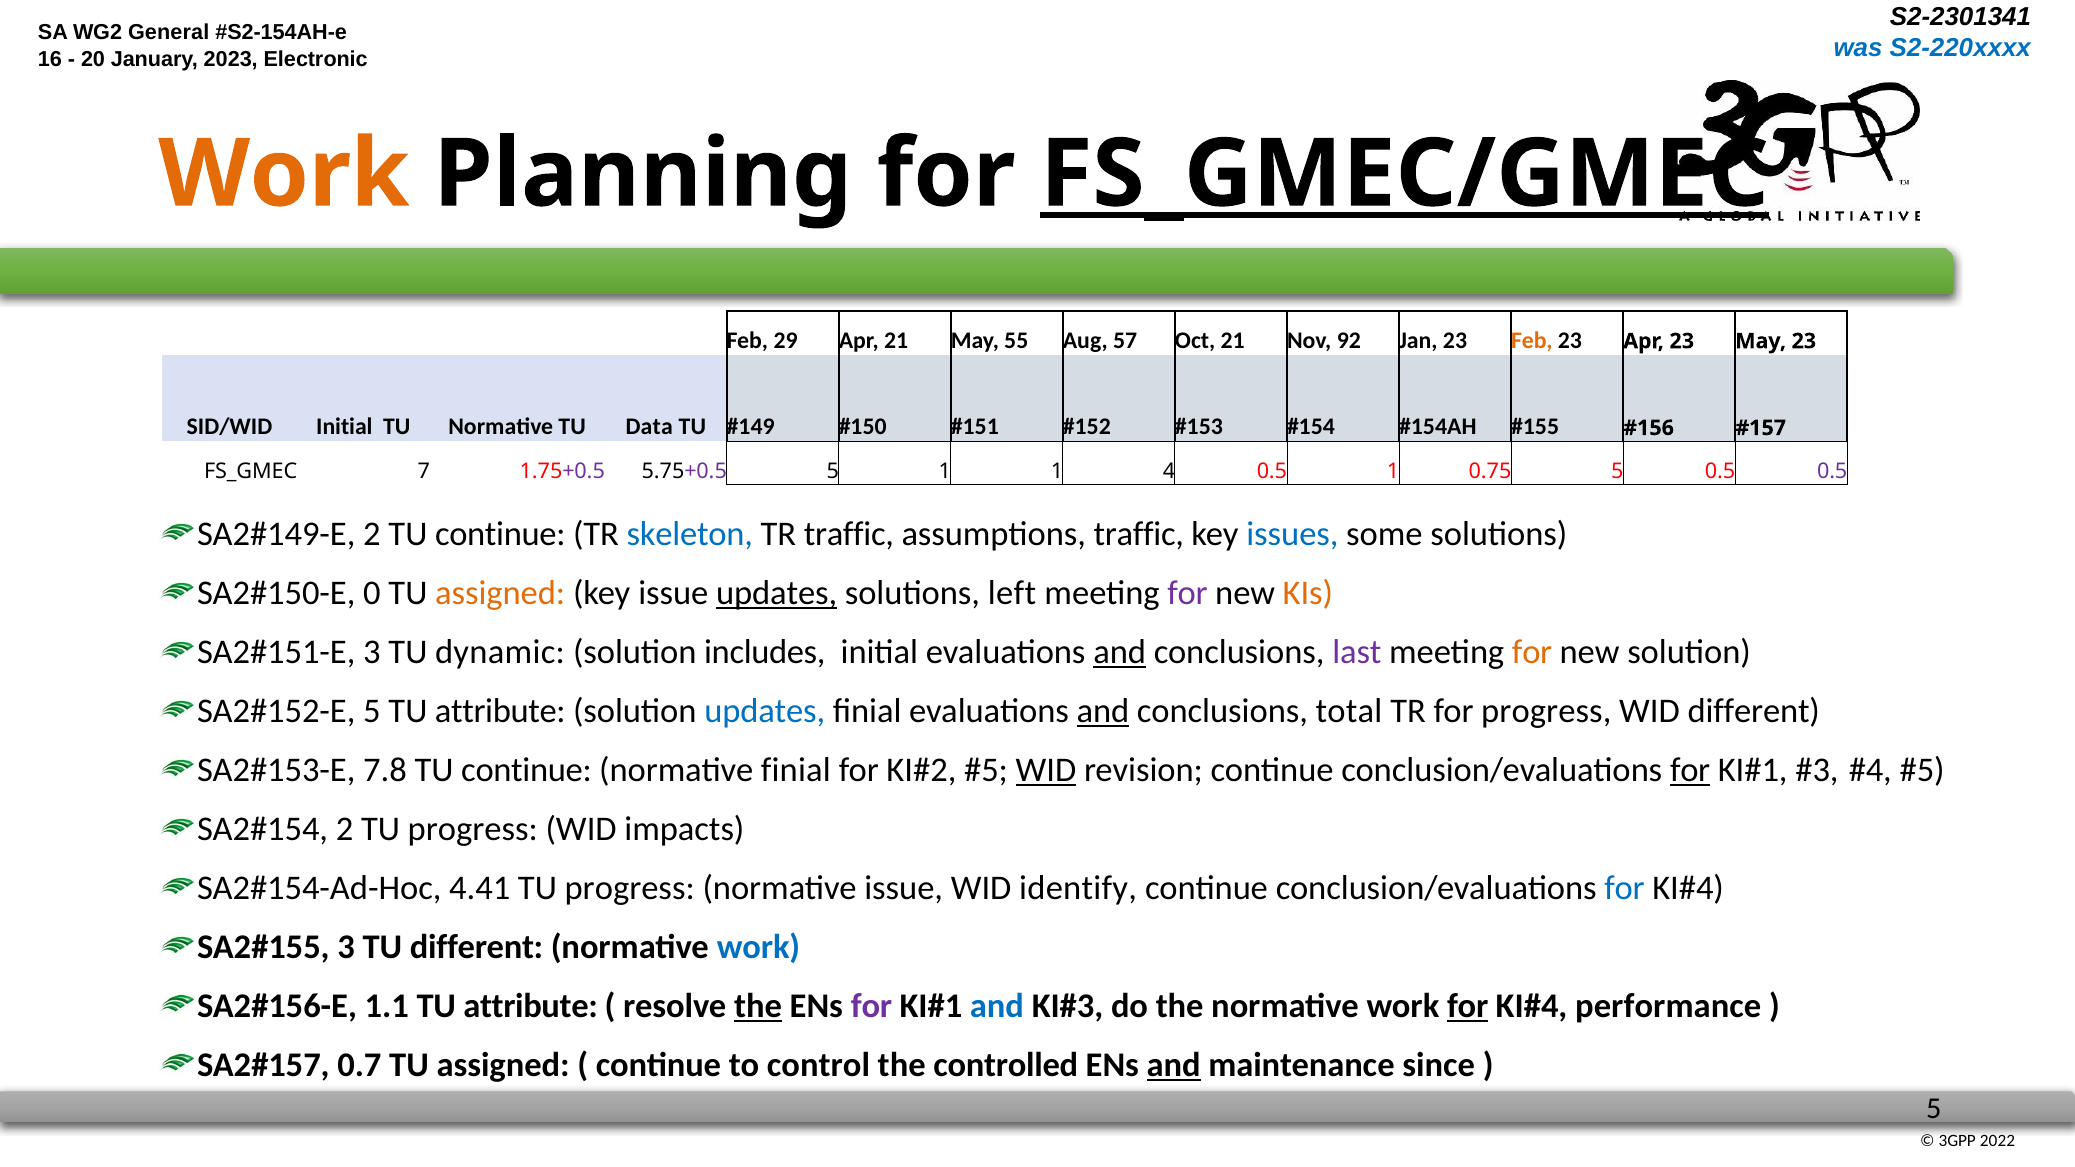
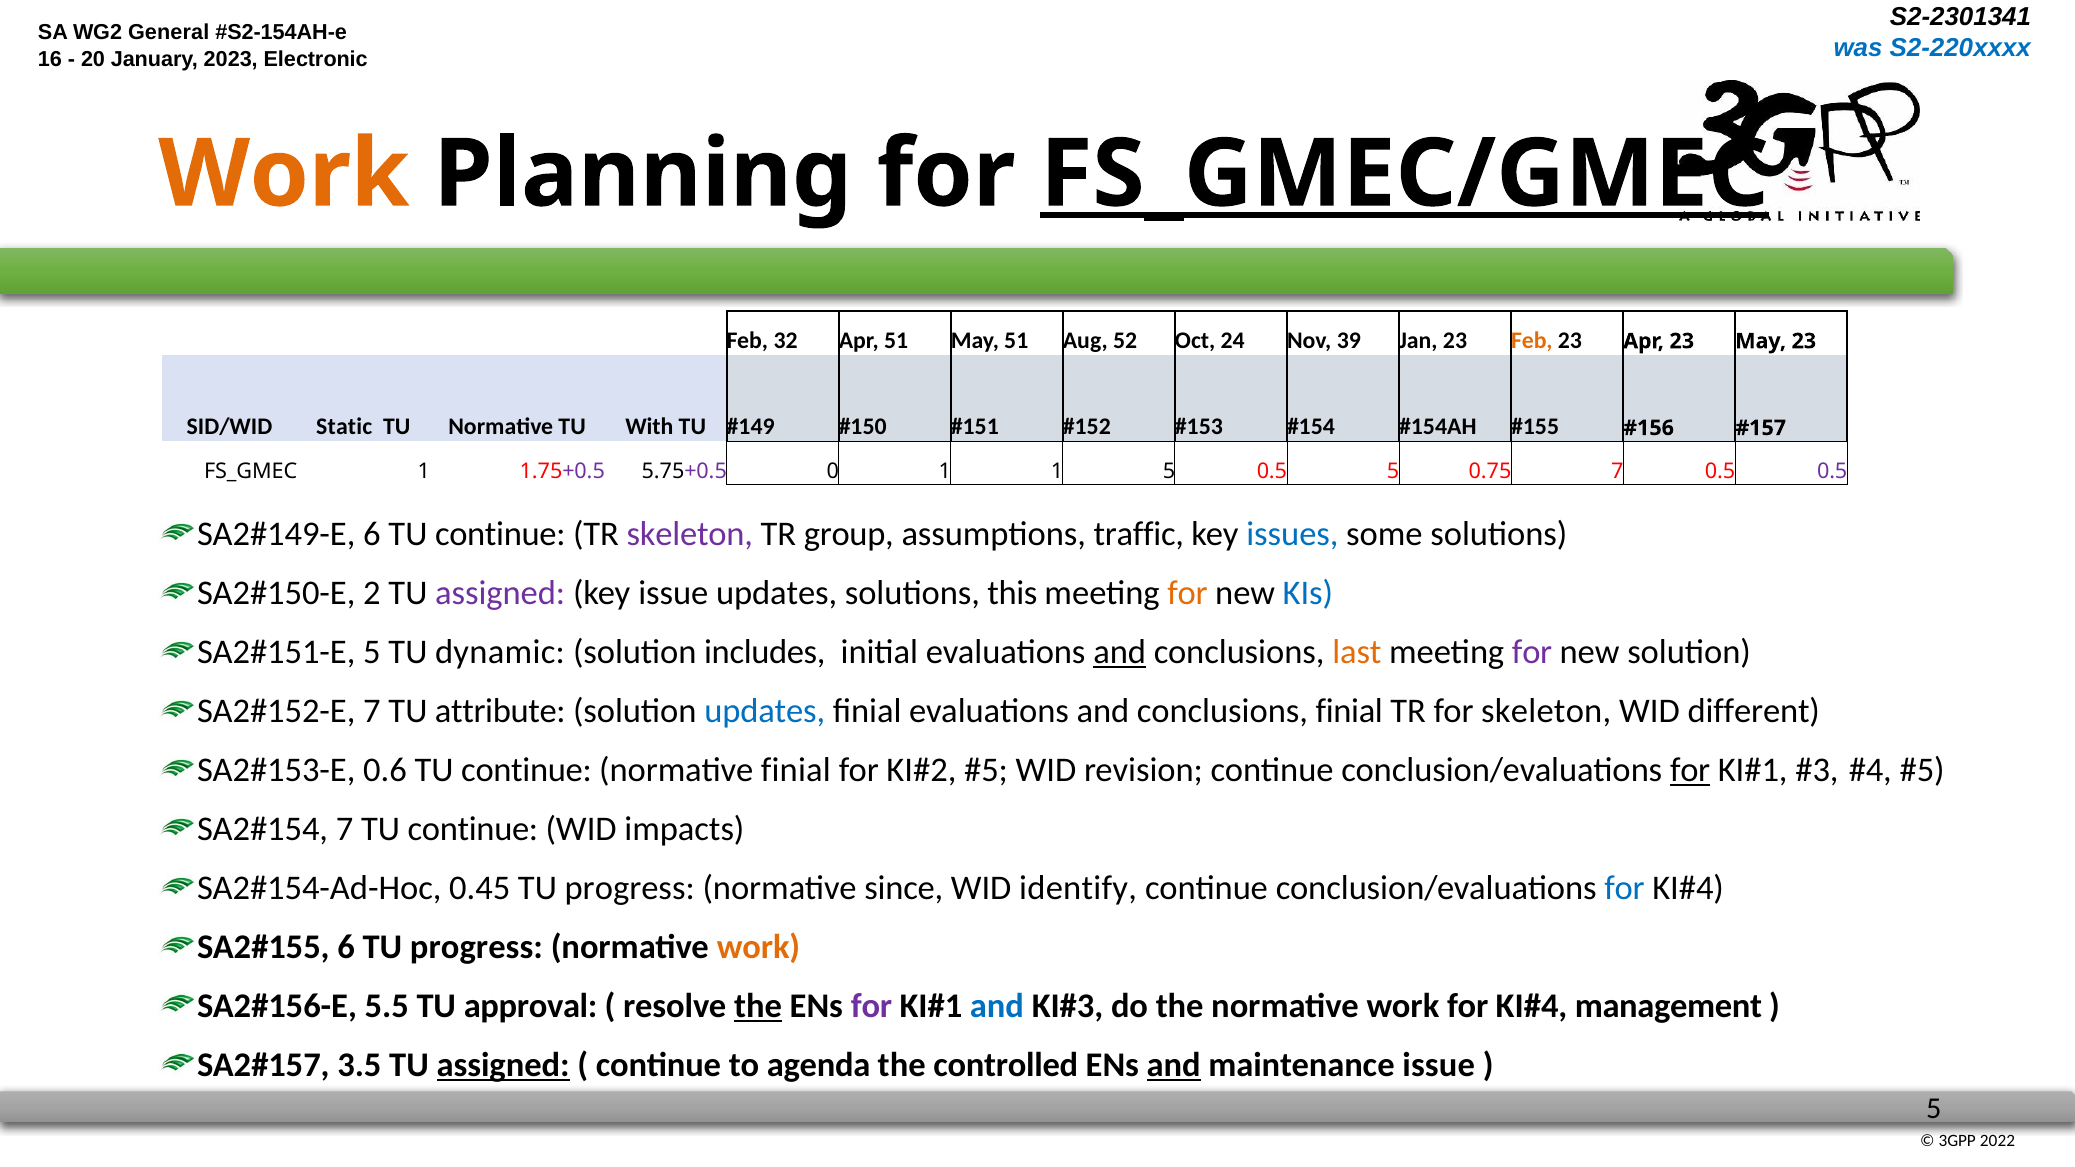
29: 29 -> 32
Apr 21: 21 -> 51
May 55: 55 -> 51
57: 57 -> 52
Oct 21: 21 -> 24
92: 92 -> 39
SID/WID Initial: Initial -> Static
Data: Data -> With
7 at (424, 471): 7 -> 1
5.75+0.5 5: 5 -> 0
1 4: 4 -> 5
0.5 1: 1 -> 5
0.75 5: 5 -> 7
2 at (372, 535): 2 -> 6
skeleton at (690, 535) colour: blue -> purple
TR traffic: traffic -> group
0: 0 -> 2
assigned at (500, 594) colour: orange -> purple
updates at (777, 594) underline: present -> none
left: left -> this
for at (1188, 594) colour: purple -> orange
KIs colour: orange -> blue
3 at (372, 653): 3 -> 5
last colour: purple -> orange
for at (1532, 653) colour: orange -> purple
5 at (372, 711): 5 -> 7
and at (1103, 711) underline: present -> none
conclusions total: total -> finial
for progress: progress -> skeleton
7.8: 7.8 -> 0.6
WID at (1046, 770) underline: present -> none
2 at (345, 829): 2 -> 7
progress at (473, 829): progress -> continue
4.41: 4.41 -> 0.45
normative issue: issue -> since
3 at (346, 947): 3 -> 6
different at (477, 947): different -> progress
work at (758, 947) colour: blue -> orange
1.1: 1.1 -> 5.5
attribute at (531, 1006): attribute -> approval
for at (1468, 1006) underline: present -> none
performance: performance -> management
0.7: 0.7 -> 3.5
assigned at (503, 1065) underline: none -> present
control: control -> agenda
maintenance since: since -> issue
